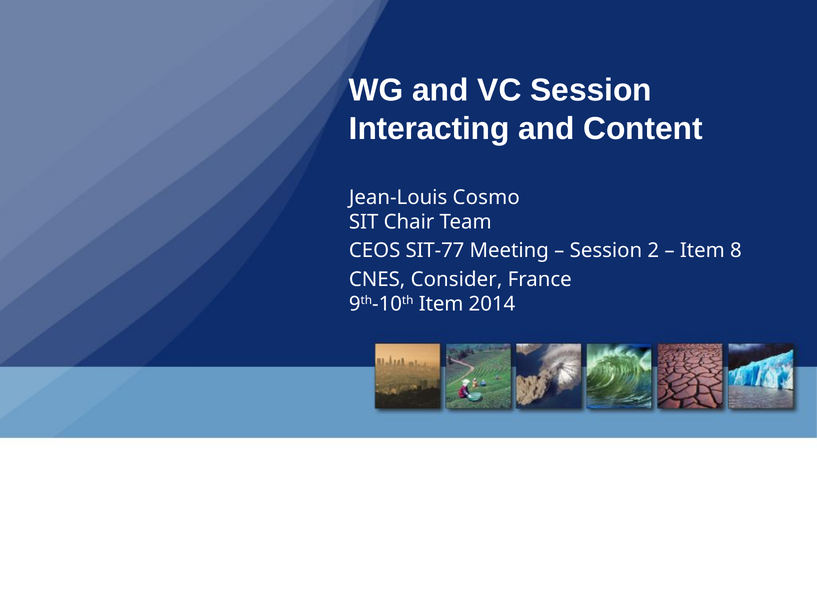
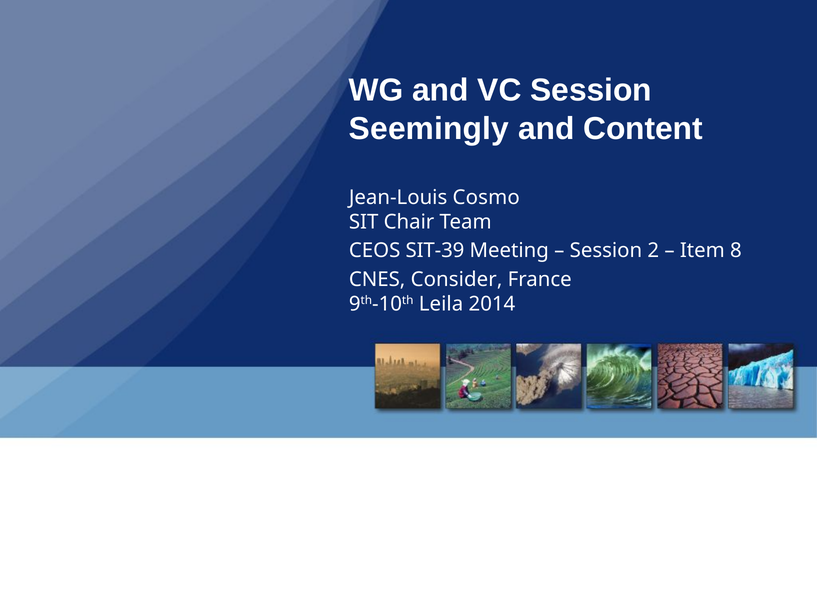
Interacting: Interacting -> Seemingly
SIT-77: SIT-77 -> SIT-39
9th-10th Item: Item -> Leila
